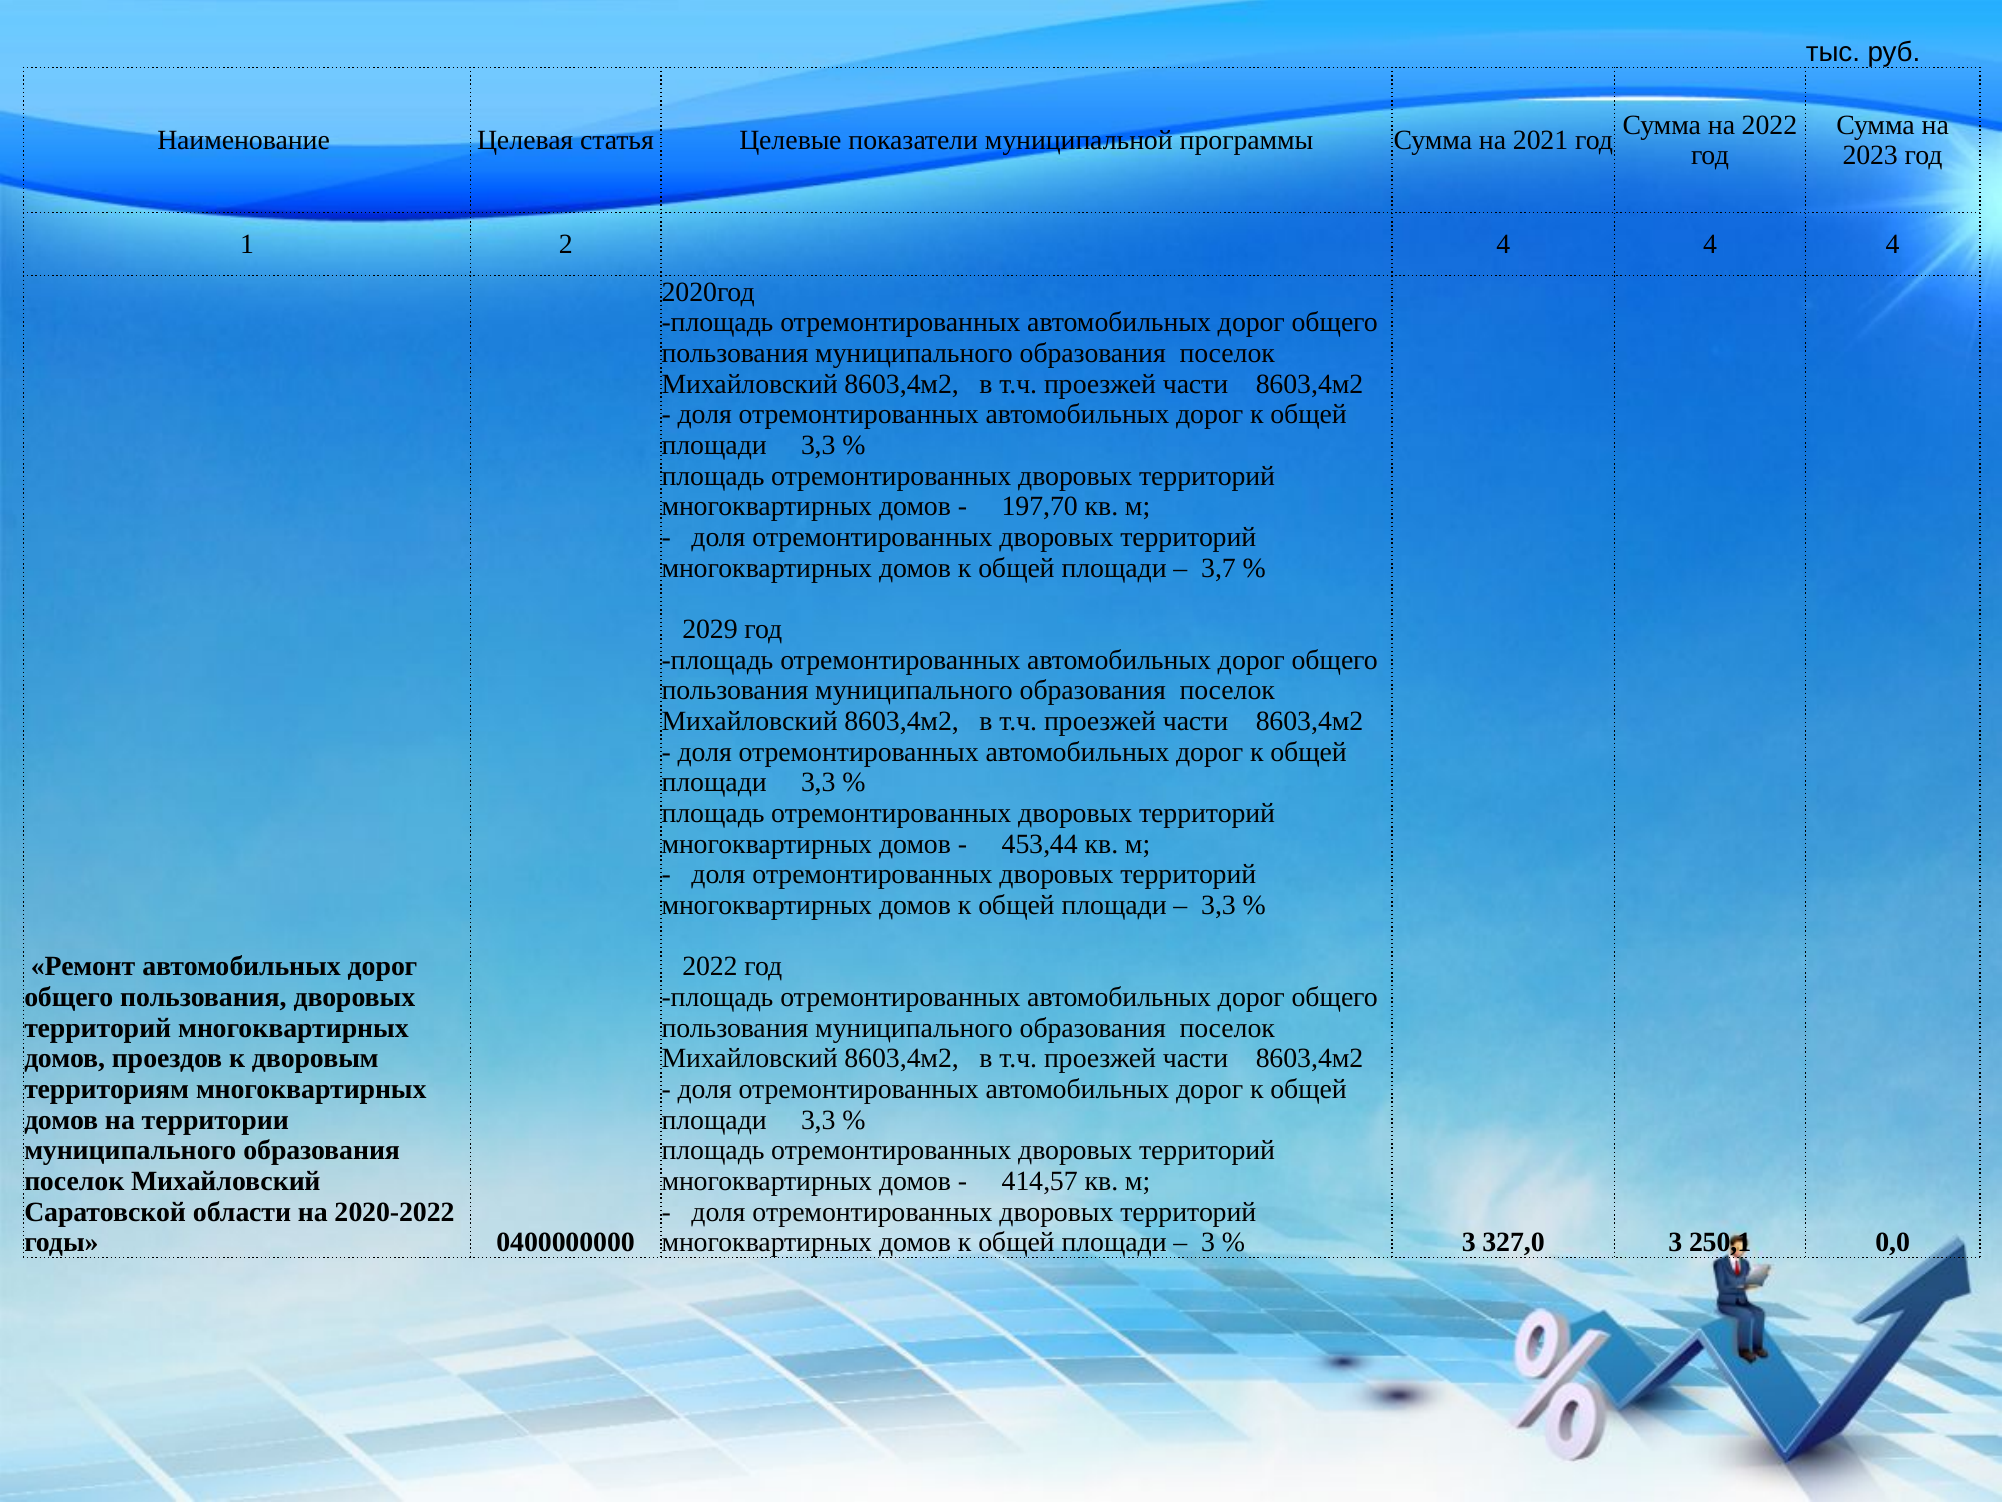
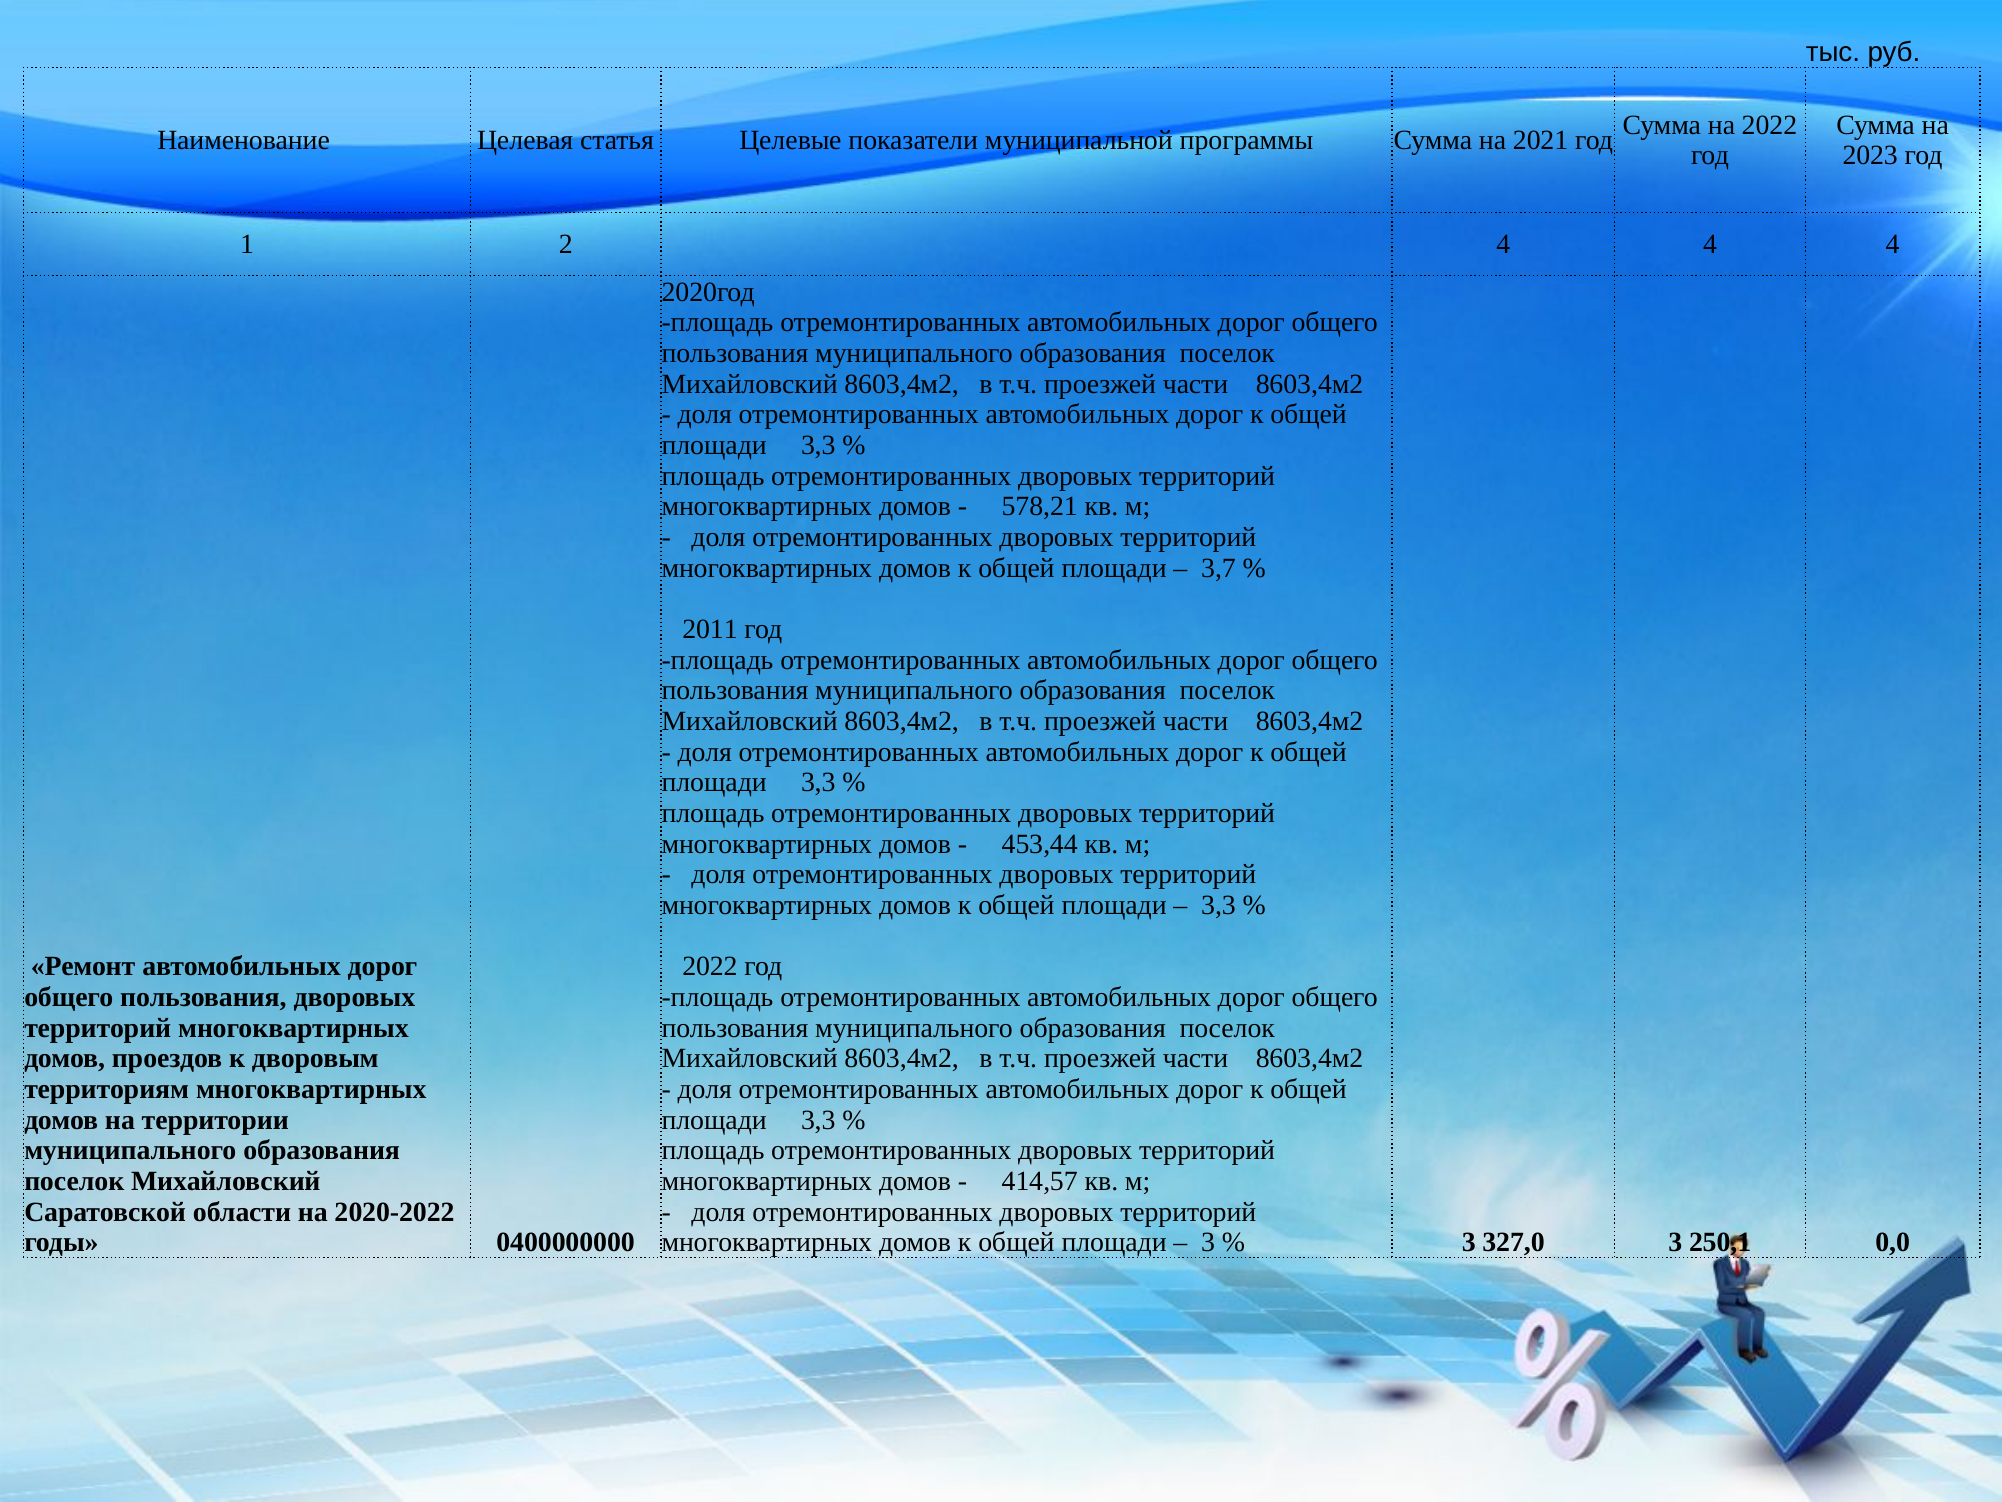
197,70: 197,70 -> 578,21
2029: 2029 -> 2011
